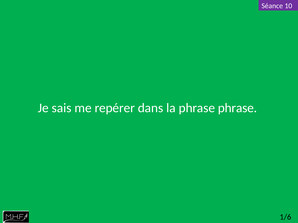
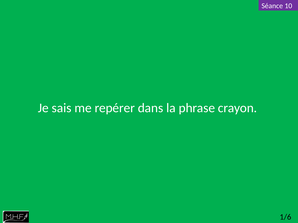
phrase phrase: phrase -> crayon
